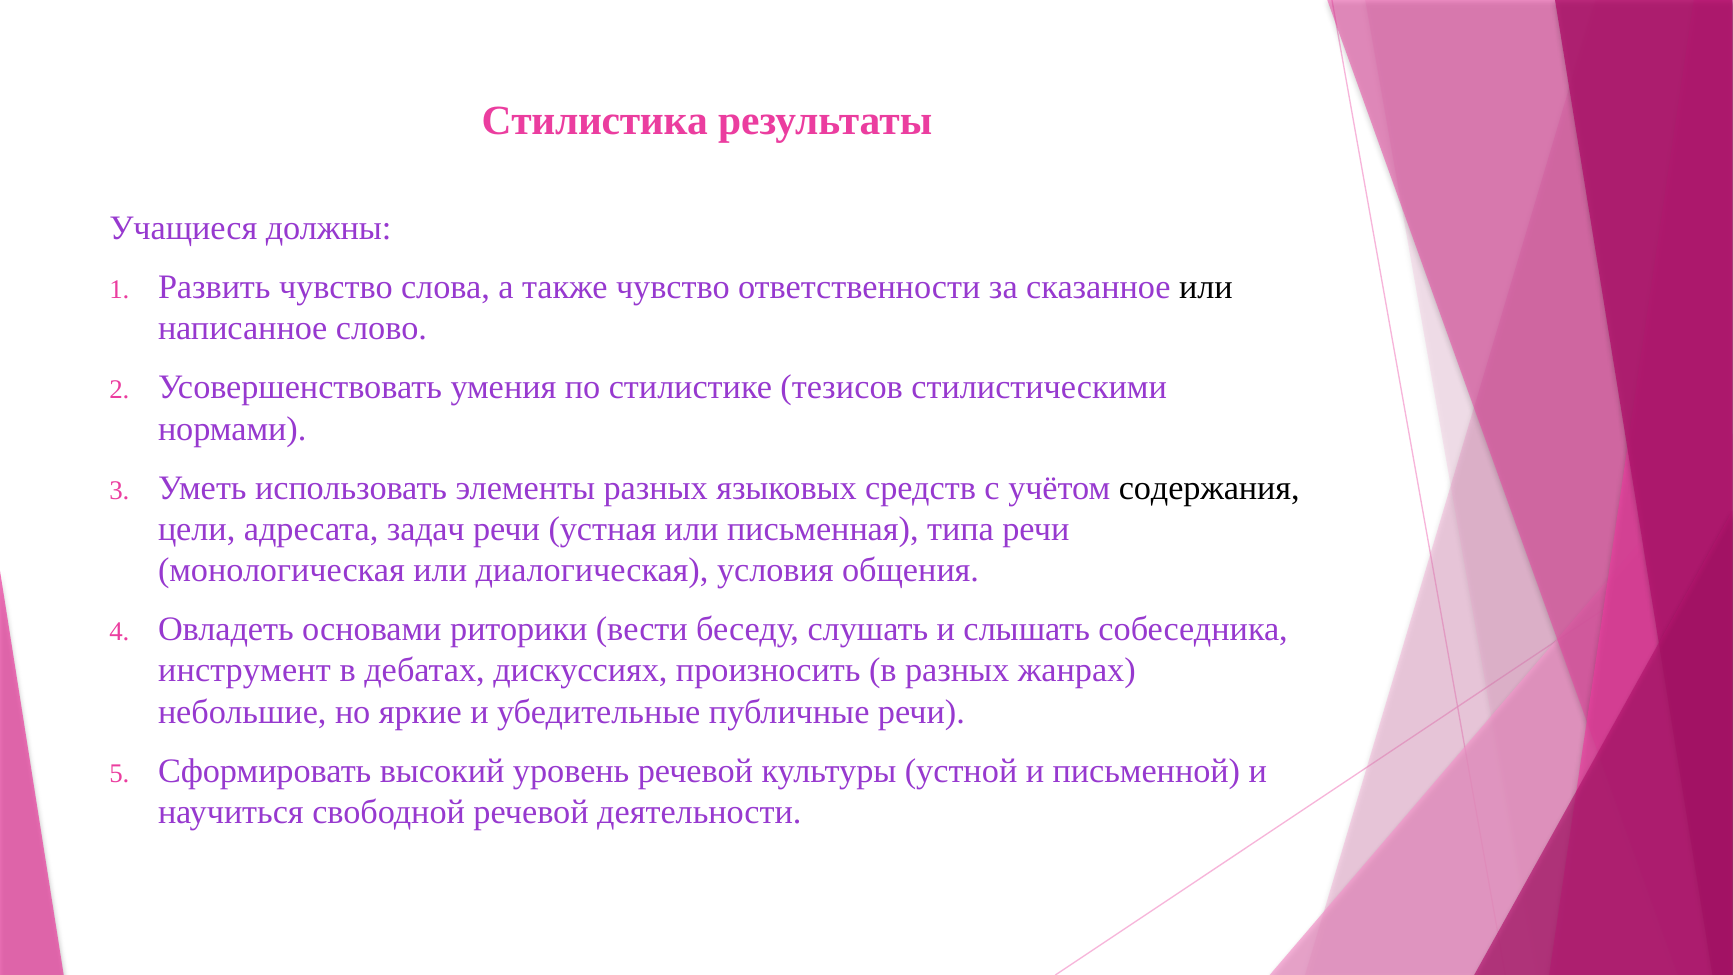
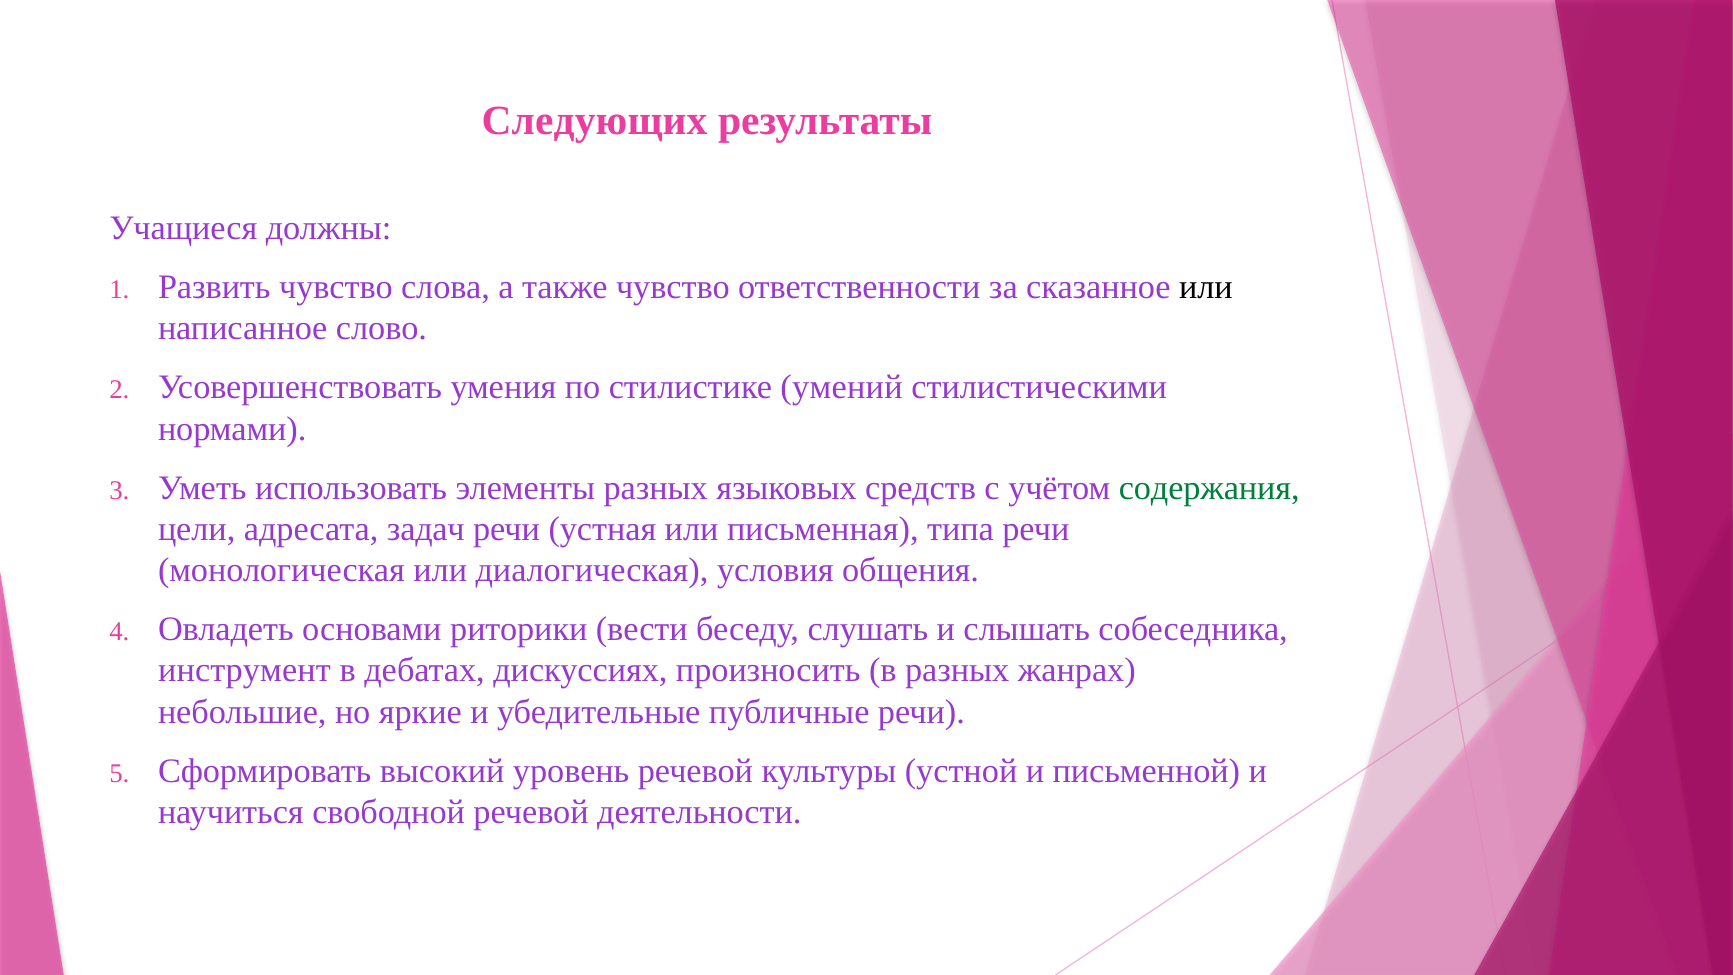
Стилистика: Стилистика -> Следующих
тезисов: тезисов -> умений
содержания colour: black -> green
